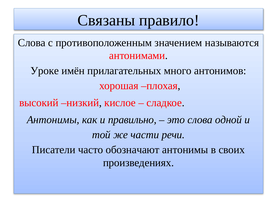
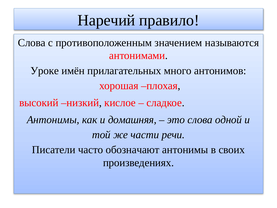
Связаны: Связаны -> Наречий
правильно: правильно -> домашняя
